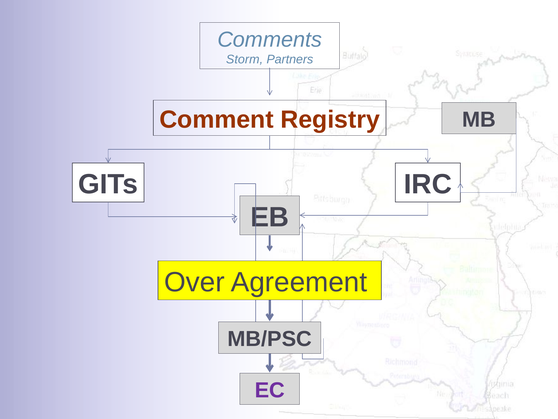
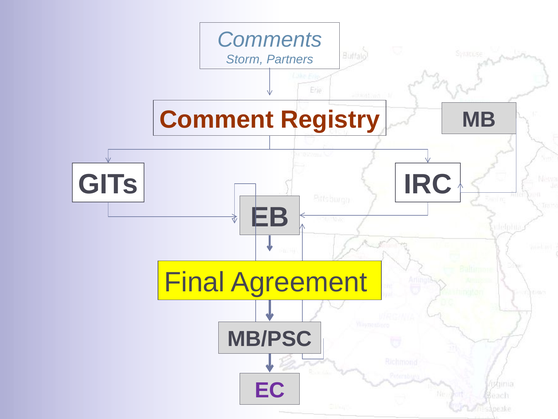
Over: Over -> Final
